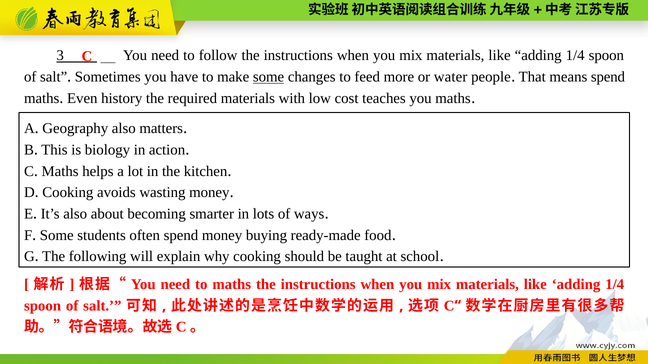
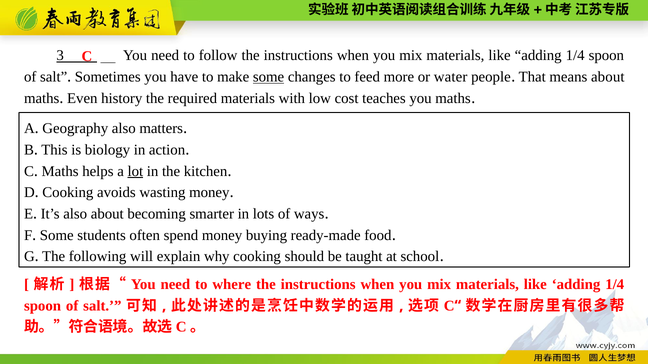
means spend: spend -> about
lot underline: none -> present
to maths: maths -> where
